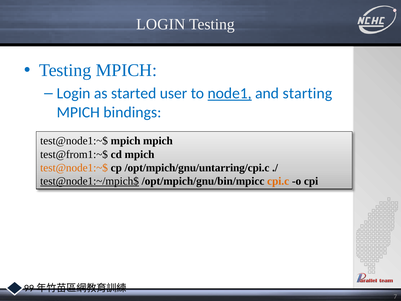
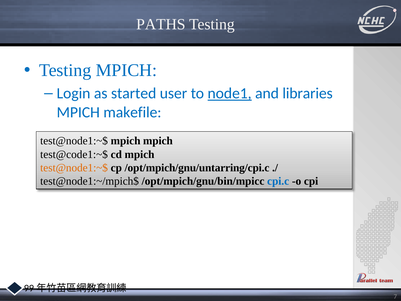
LOGIN at (161, 24): LOGIN -> PATHS
starting: starting -> libraries
bindings: bindings -> makefile
test@from1:~$: test@from1:~$ -> test@code1:~$
test@node1:~/mpich$ underline: present -> none
cpi.c colour: orange -> blue
